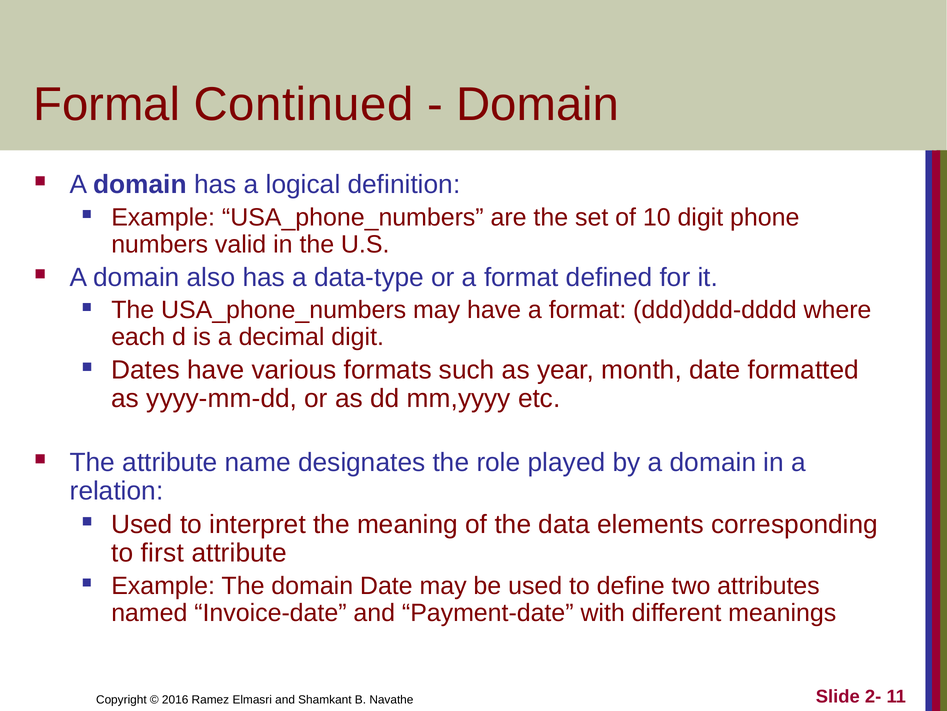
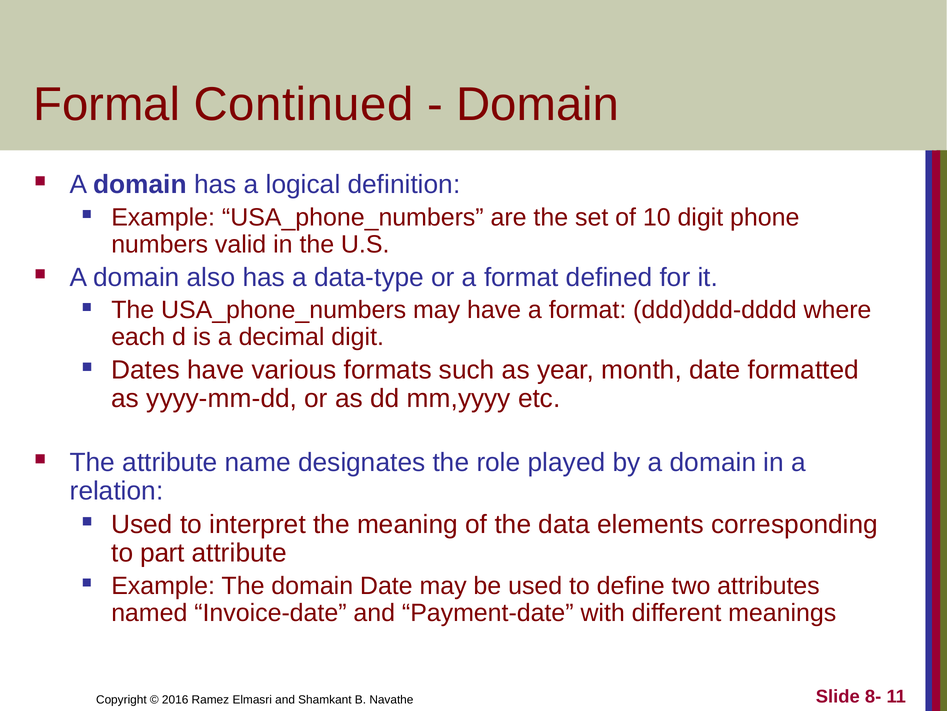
first: first -> part
2-: 2- -> 8-
